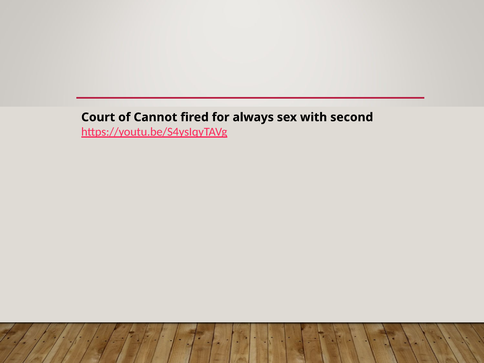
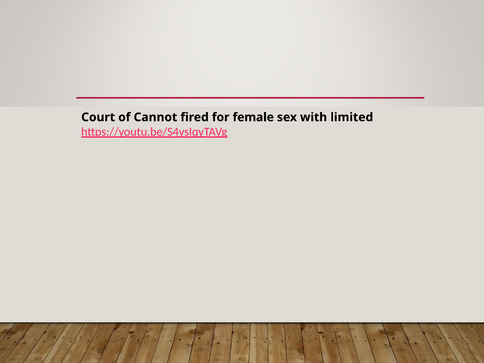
always: always -> female
second: second -> limited
